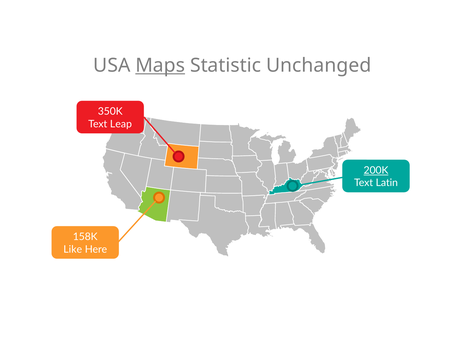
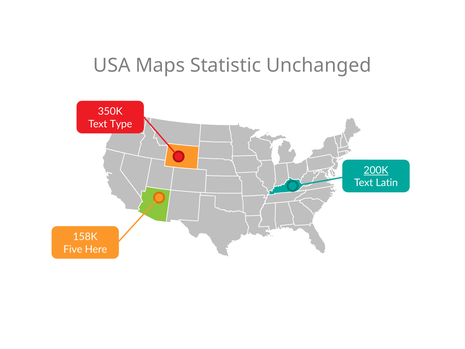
Maps underline: present -> none
Leap: Leap -> Type
Like: Like -> Five
